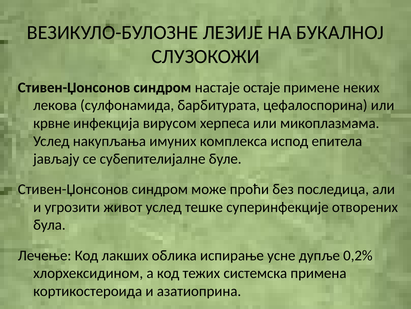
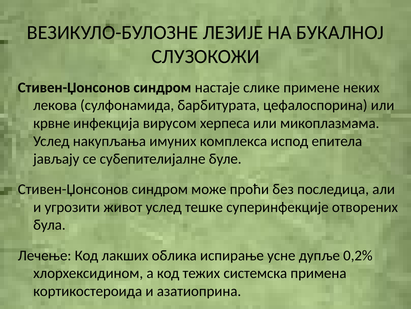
остаје: остаје -> слике
